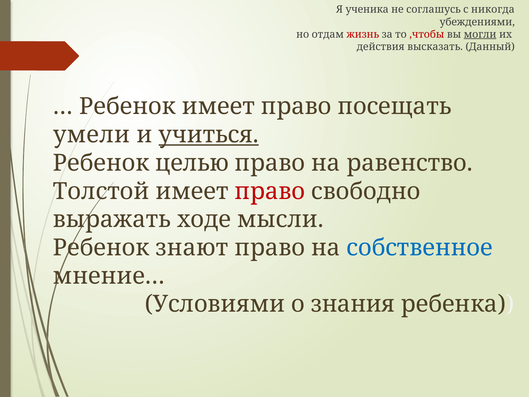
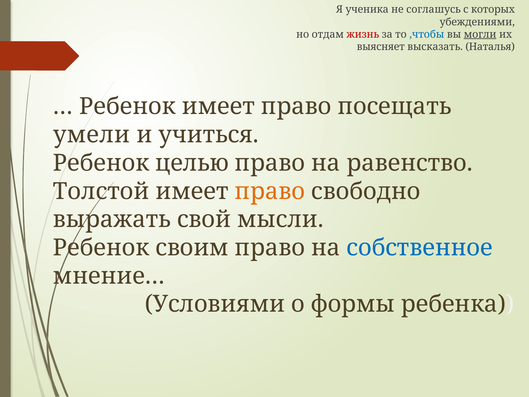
никогда: никогда -> которых
,чтобы colour: red -> blue
действия: действия -> выясняет
Данный: Данный -> Наталья
учиться underline: present -> none
право at (270, 191) colour: red -> orange
ходе: ходе -> свой
знают: знают -> своим
знания: знания -> формы
